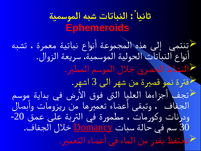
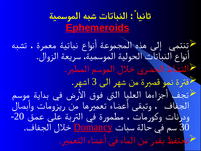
Ephemeroids underline: none -> present
